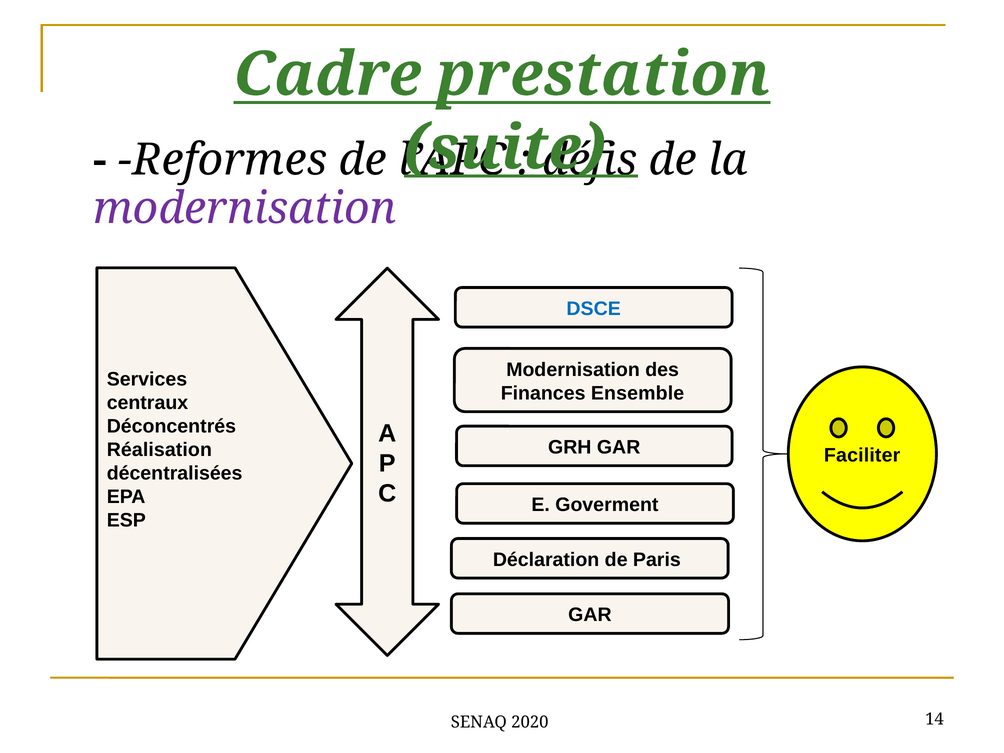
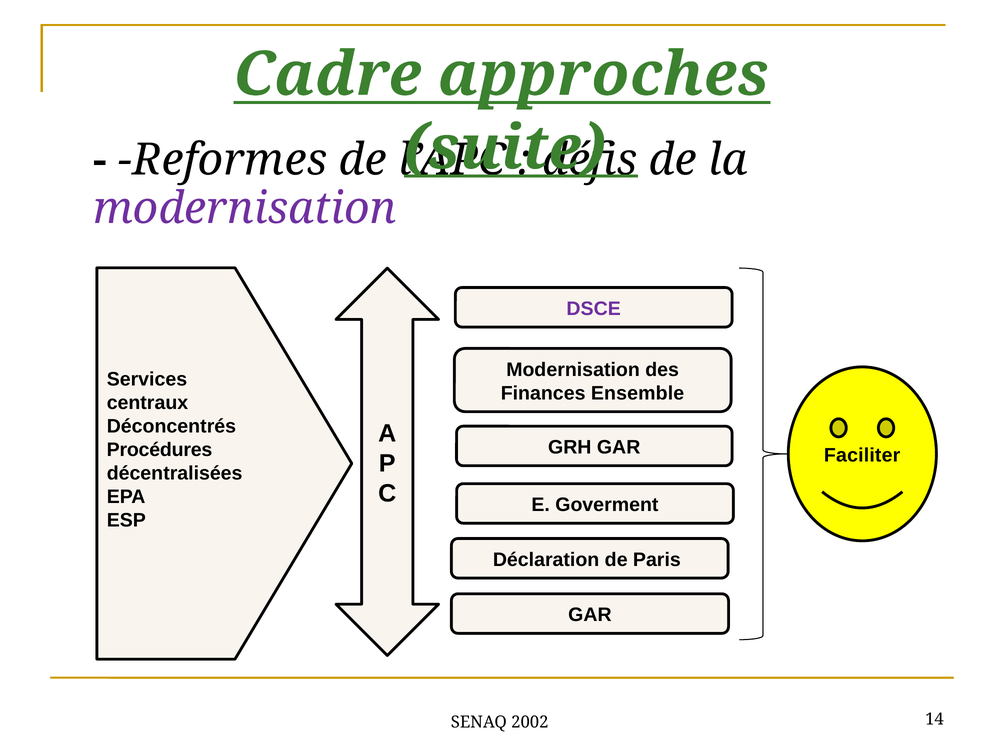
prestation: prestation -> approches
DSCE colour: blue -> purple
Réalisation: Réalisation -> Procédures
2020: 2020 -> 2002
